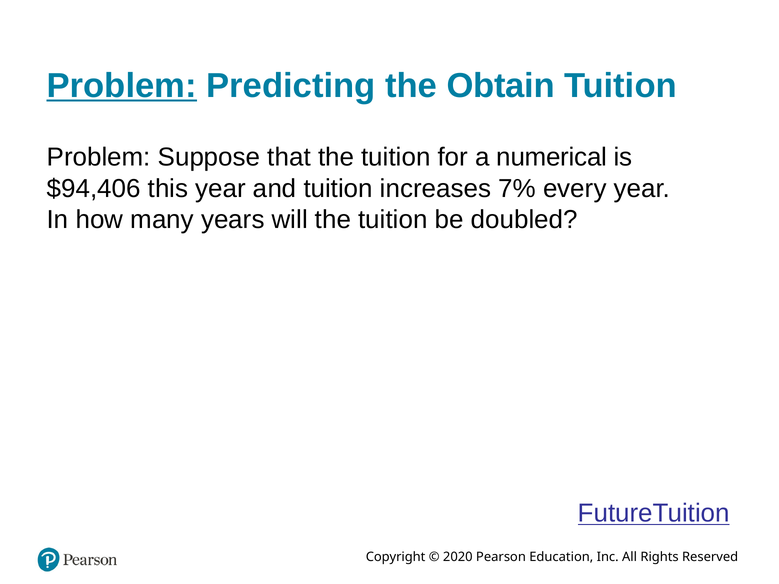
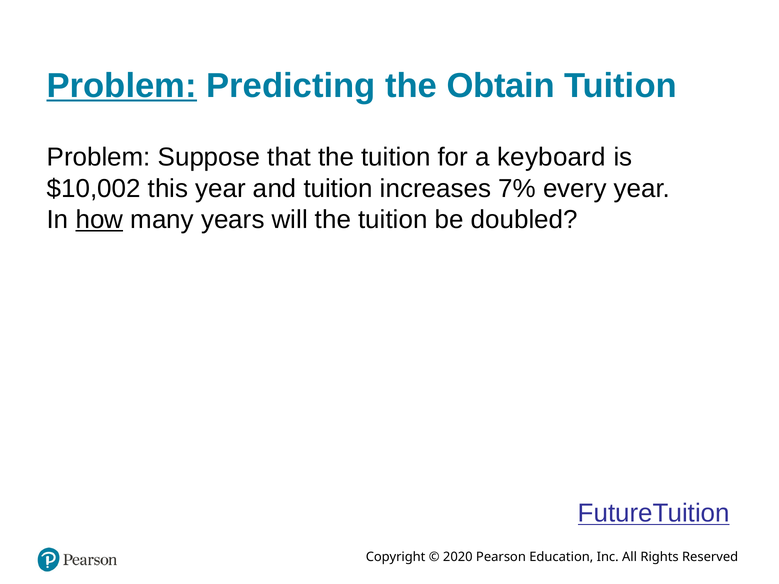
numerical: numerical -> keyboard
$94,406: $94,406 -> $10,002
how underline: none -> present
